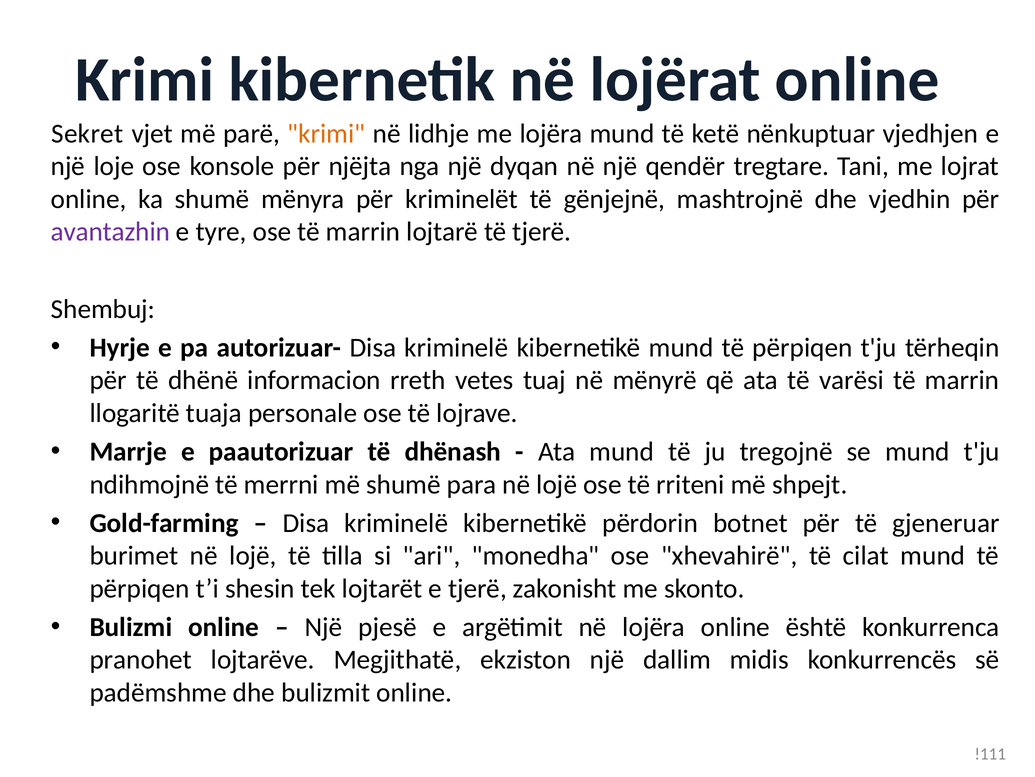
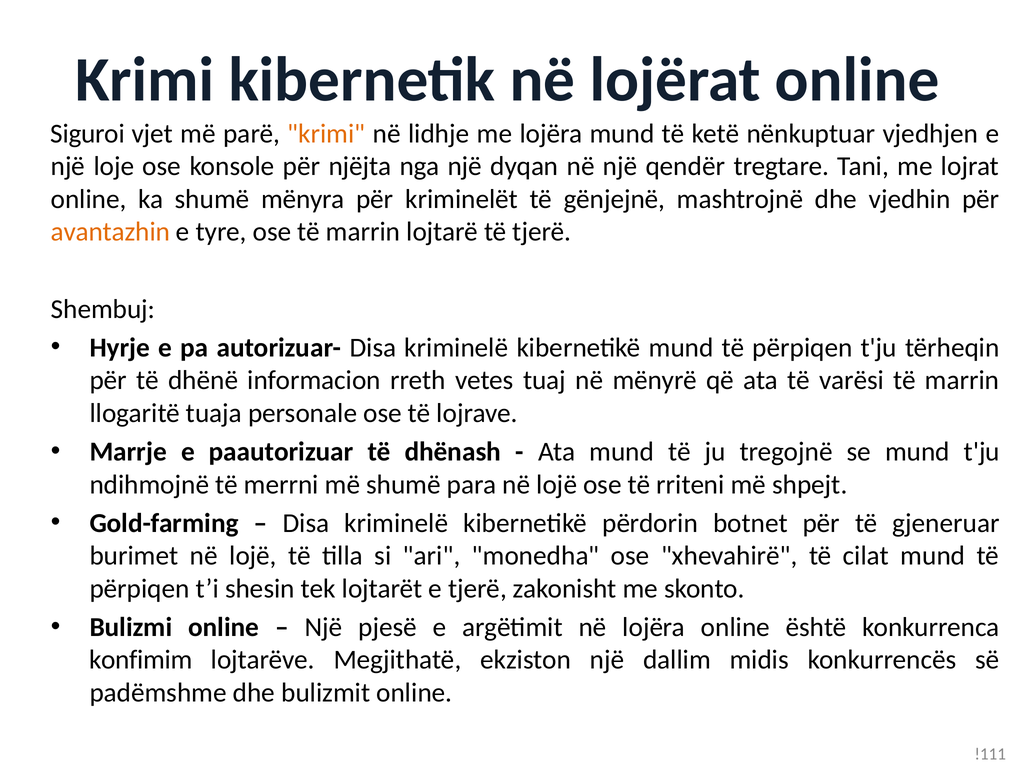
Sekret: Sekret -> Siguroi
avantazhin colour: purple -> orange
pranohet: pranohet -> konfimim
